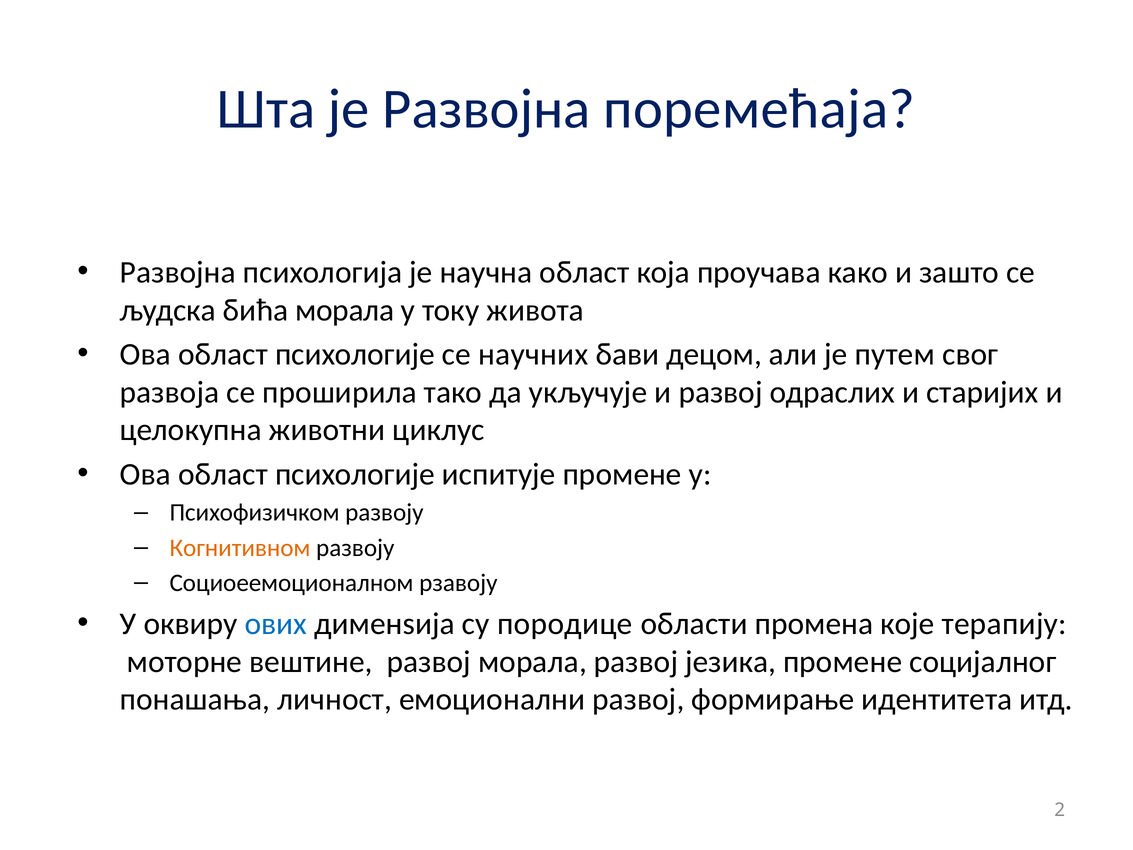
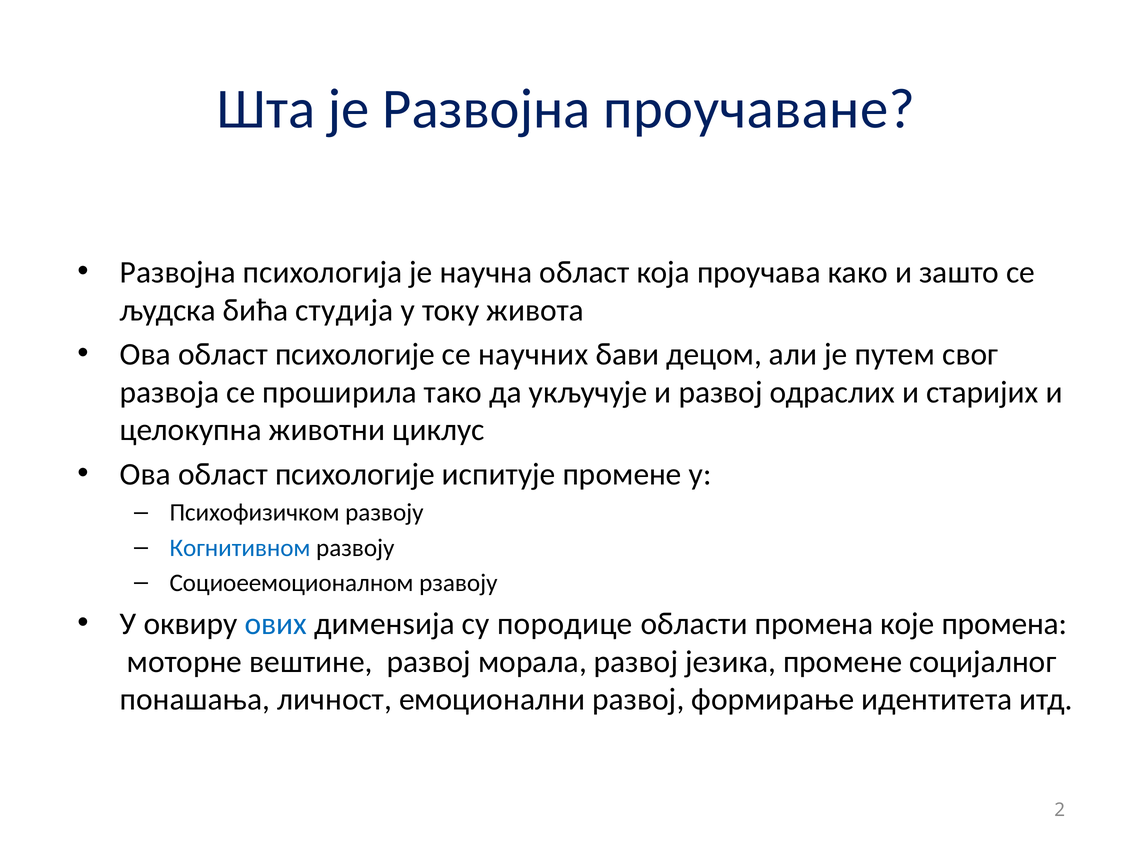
поремећаја: поремећаја -> проучаване
бића морала: морала -> студија
Когнитивном colour: orange -> blue
које терапију: терапију -> промена
